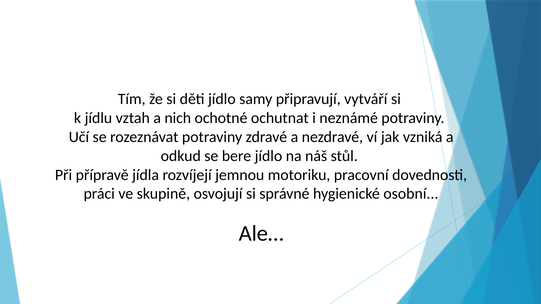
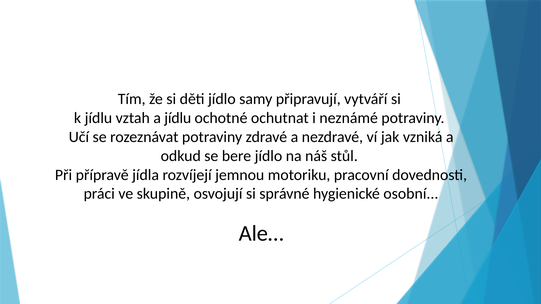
a nich: nich -> jídlu
